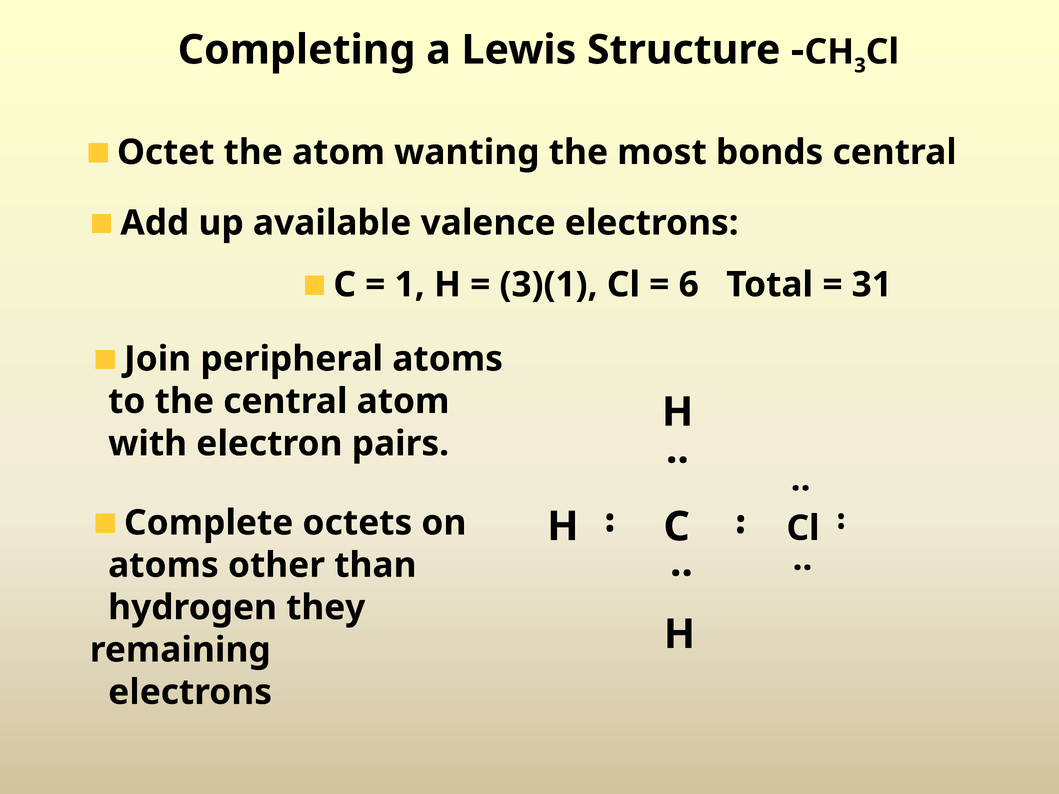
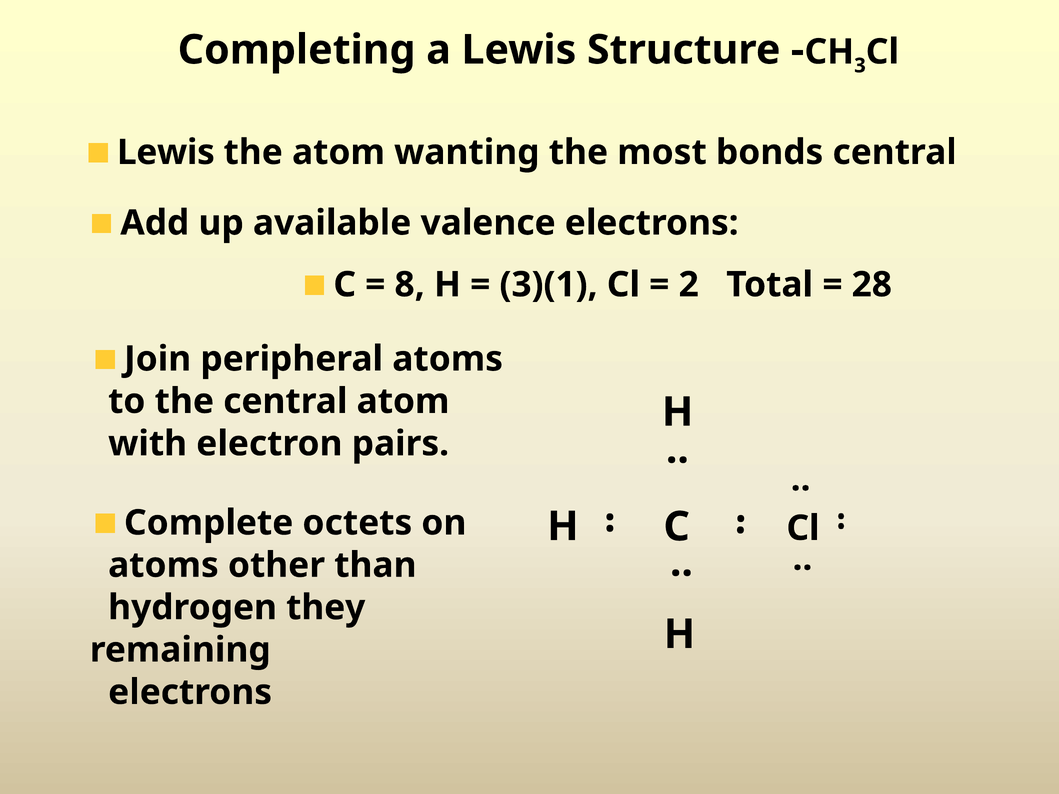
Octet at (166, 152): Octet -> Lewis
1: 1 -> 8
6: 6 -> 2
31: 31 -> 28
